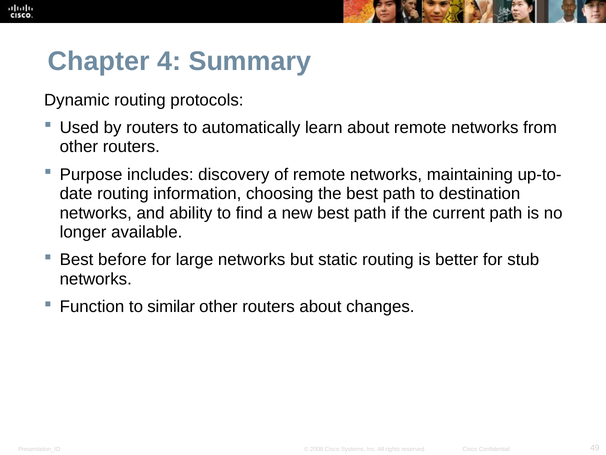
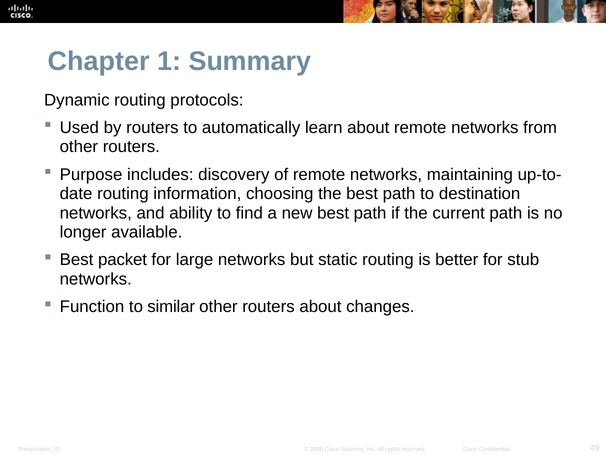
4: 4 -> 1
before: before -> packet
